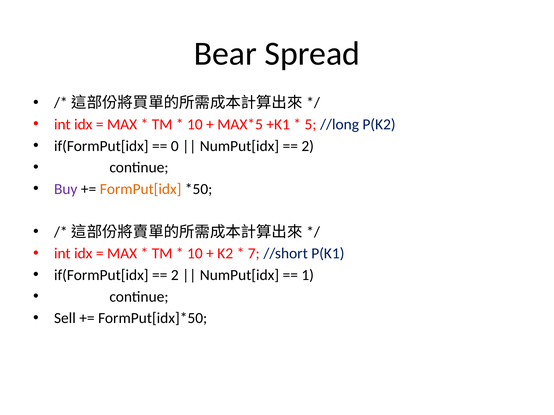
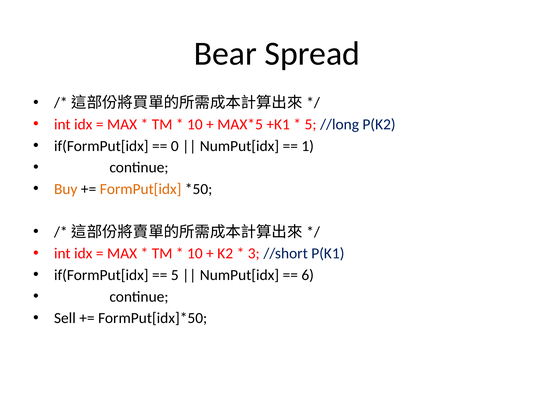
2 at (308, 146): 2 -> 1
Buy colour: purple -> orange
7: 7 -> 3
2 at (175, 275): 2 -> 5
1: 1 -> 6
